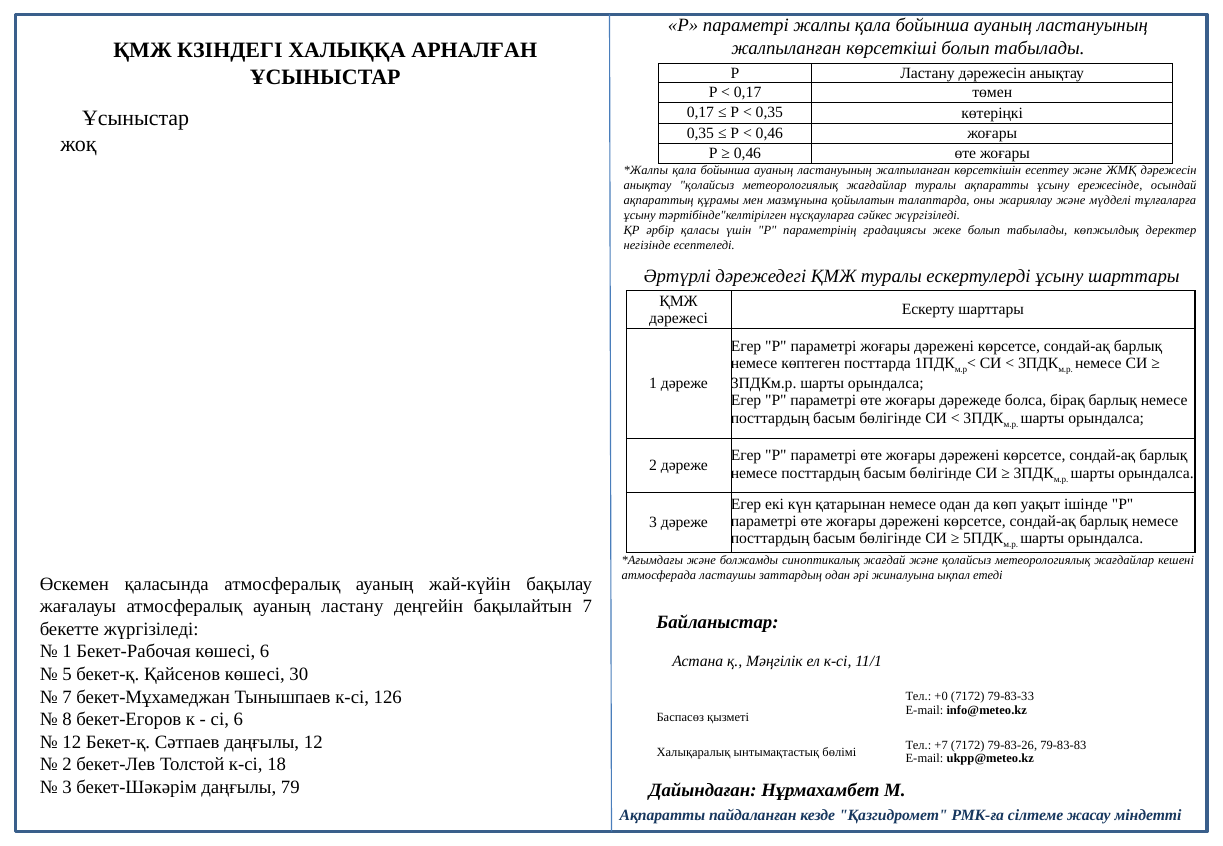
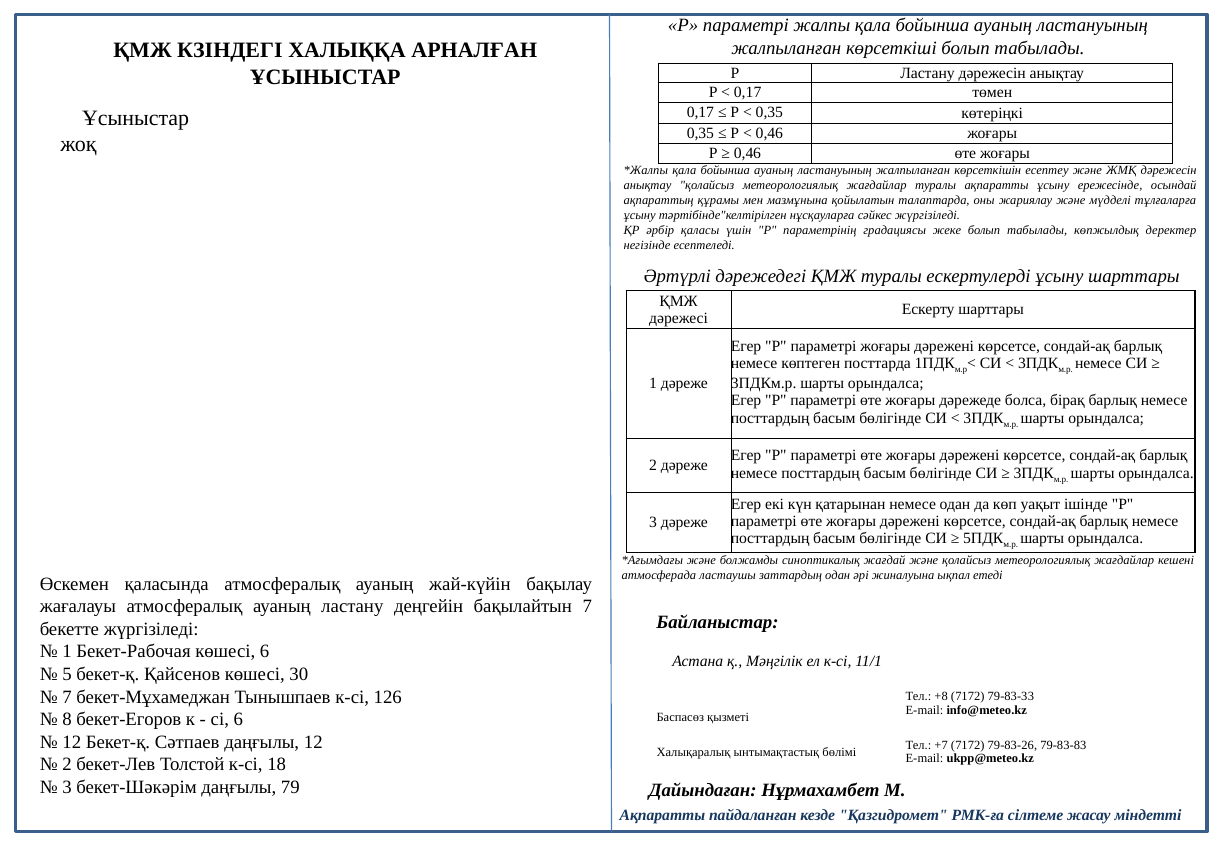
+0: +0 -> +8
